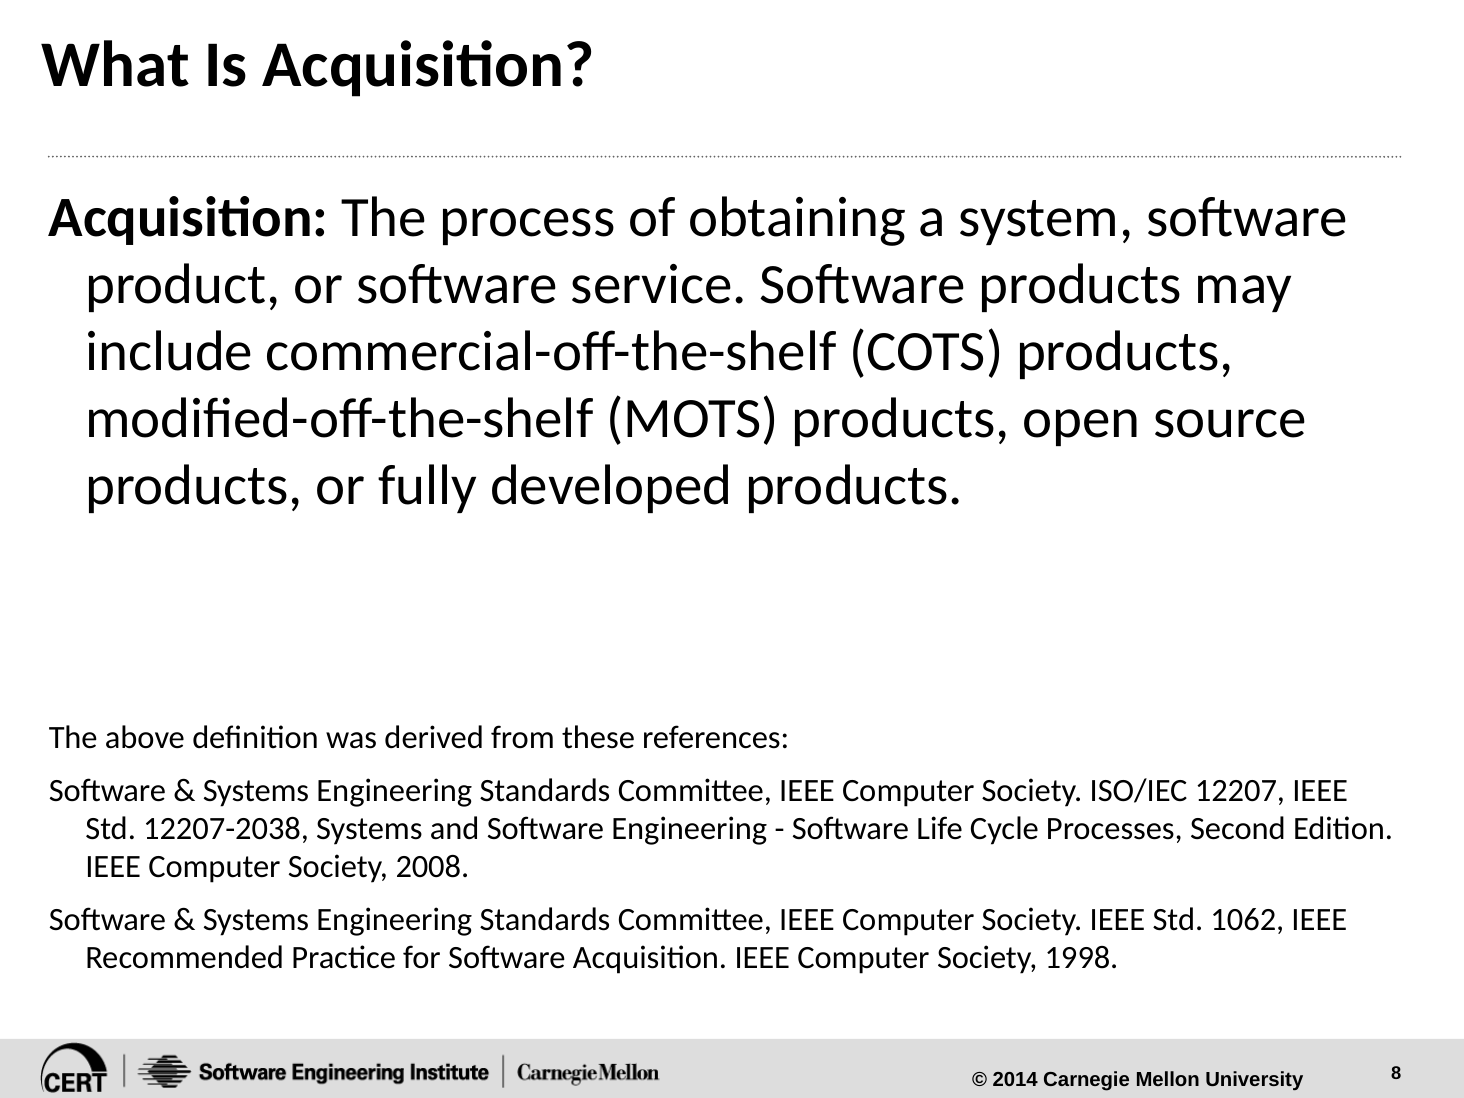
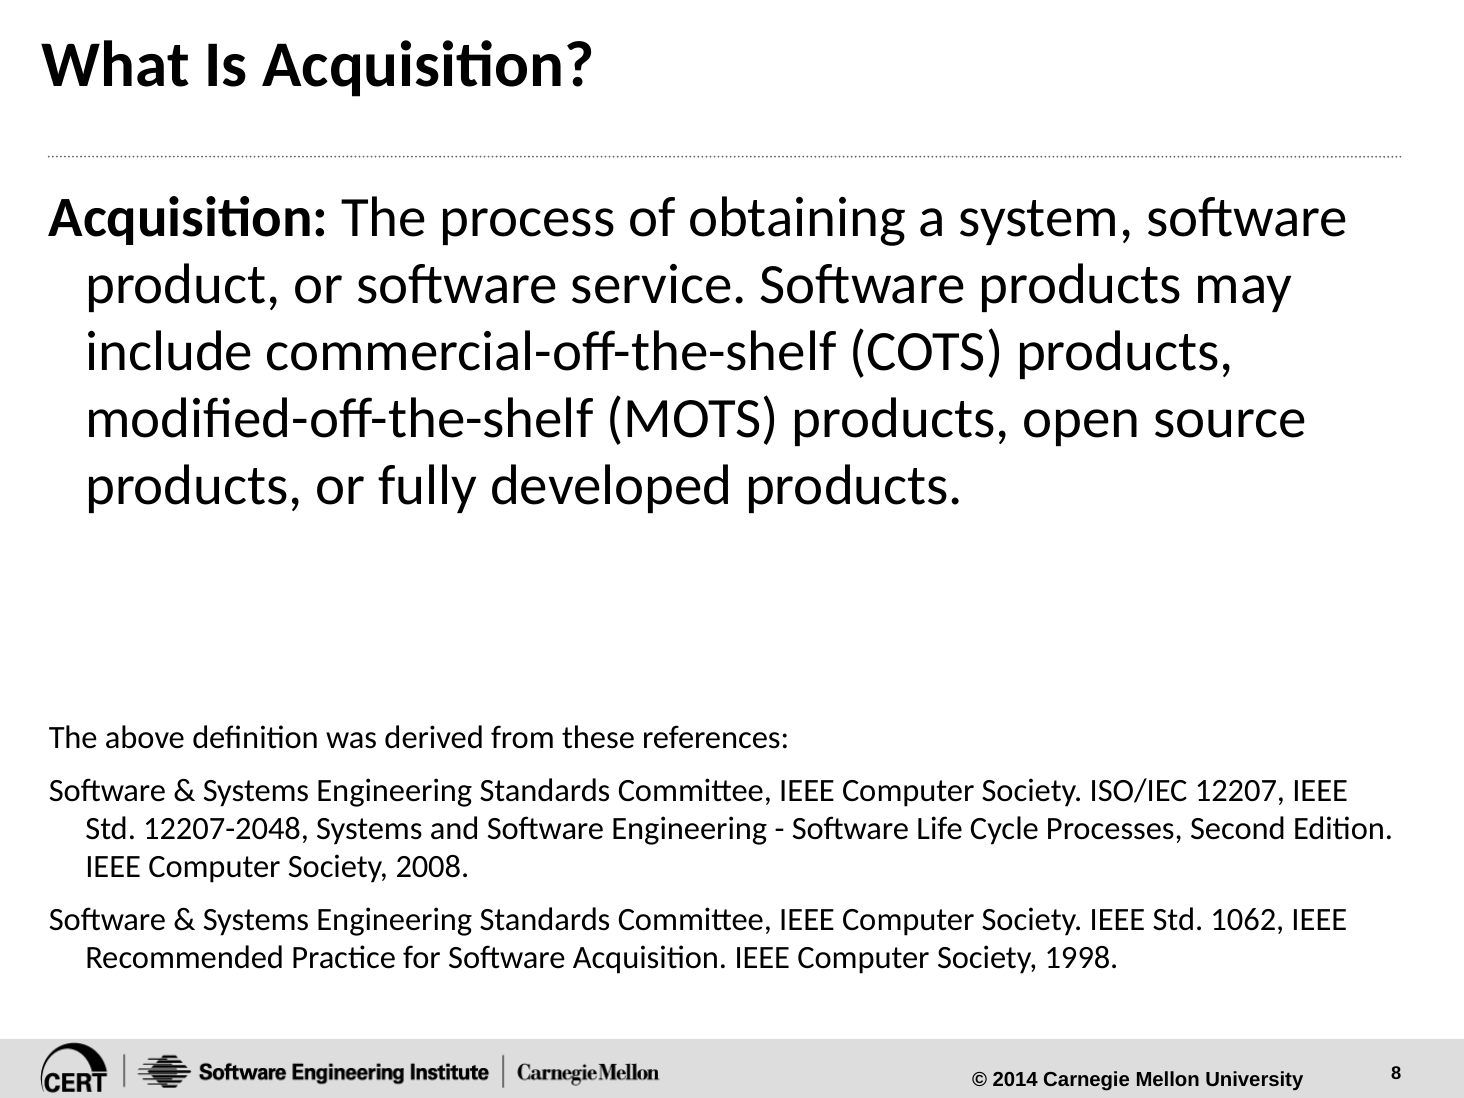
12207-2038: 12207-2038 -> 12207-2048
